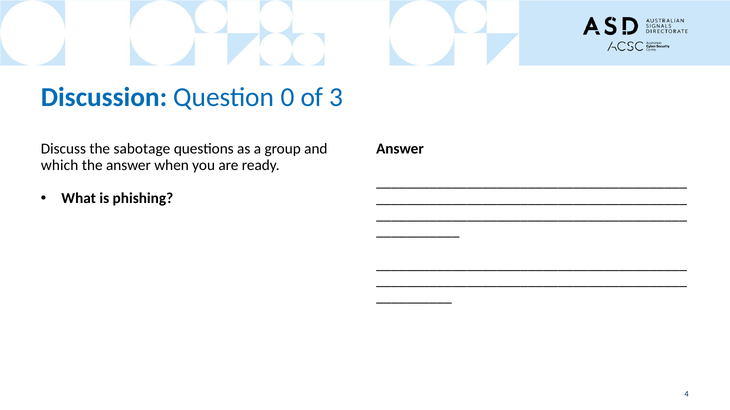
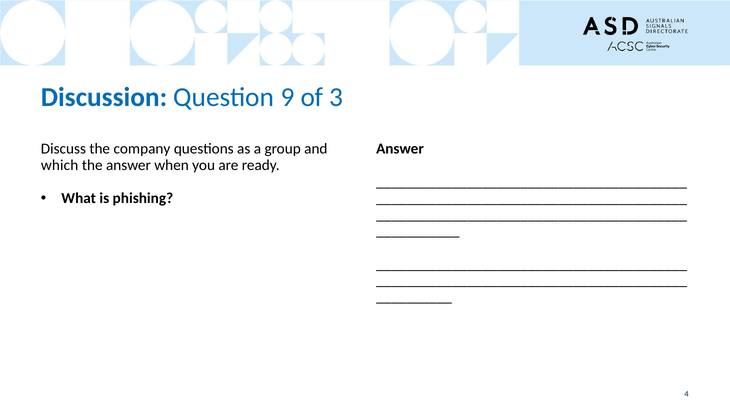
0: 0 -> 9
sabotage: sabotage -> company
